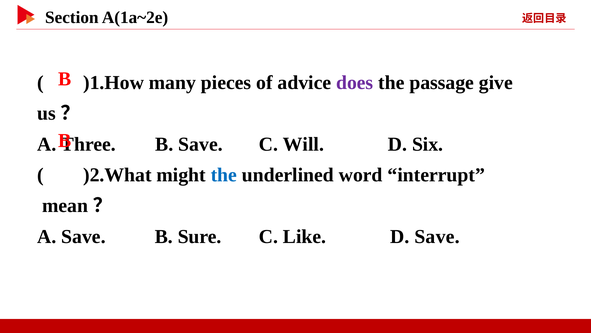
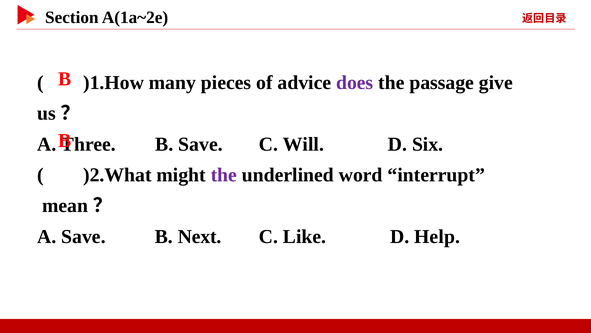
the at (224, 175) colour: blue -> purple
Sure: Sure -> Next
D Save: Save -> Help
